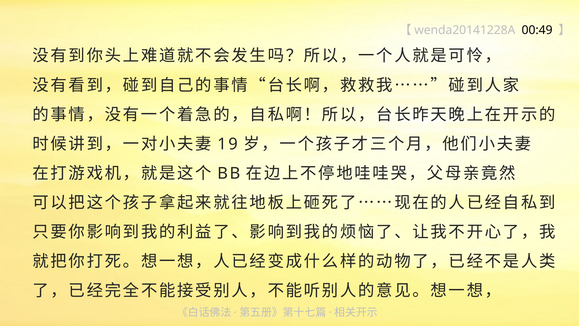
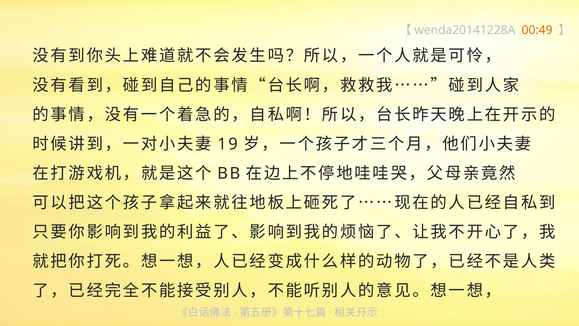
00:49 colour: black -> orange
